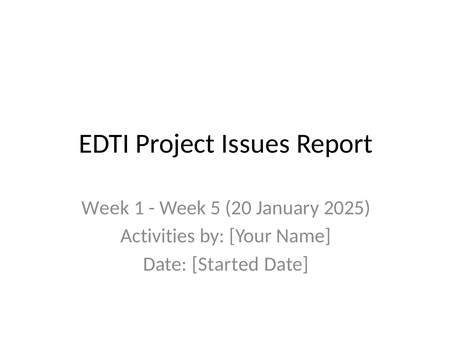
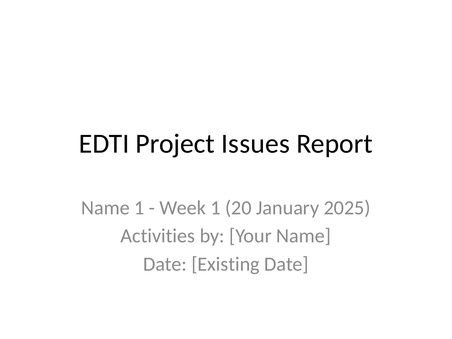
Week at (105, 208): Week -> Name
Week 5: 5 -> 1
Started: Started -> Existing
